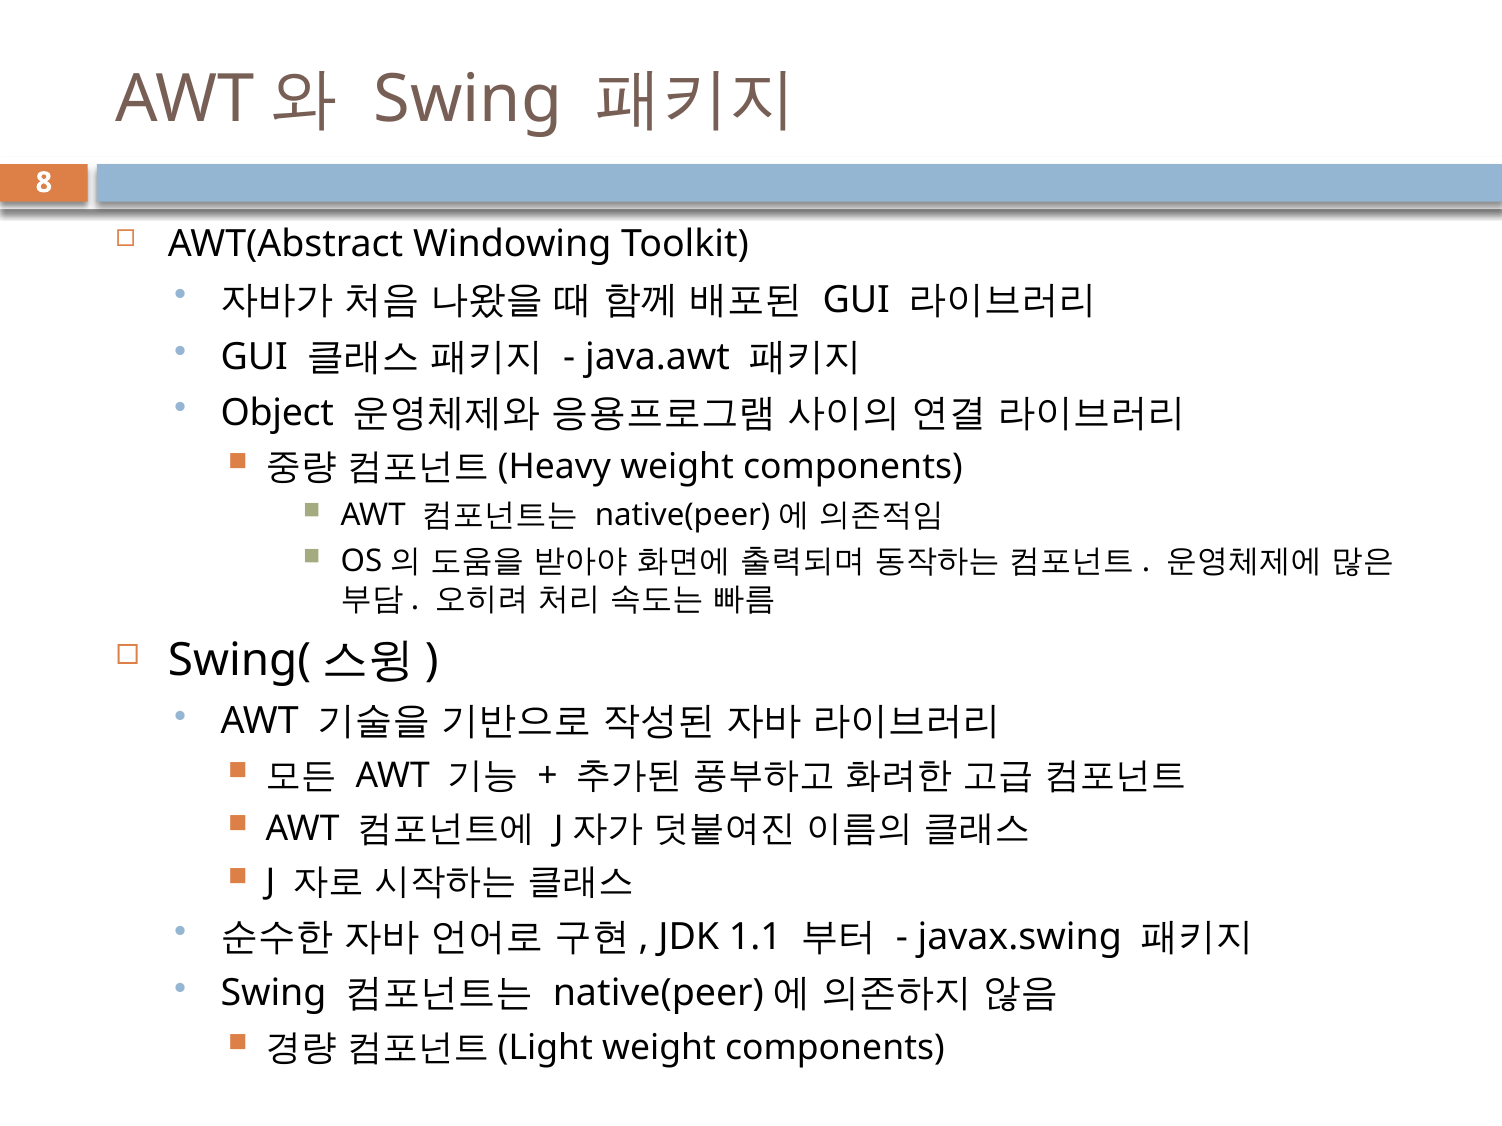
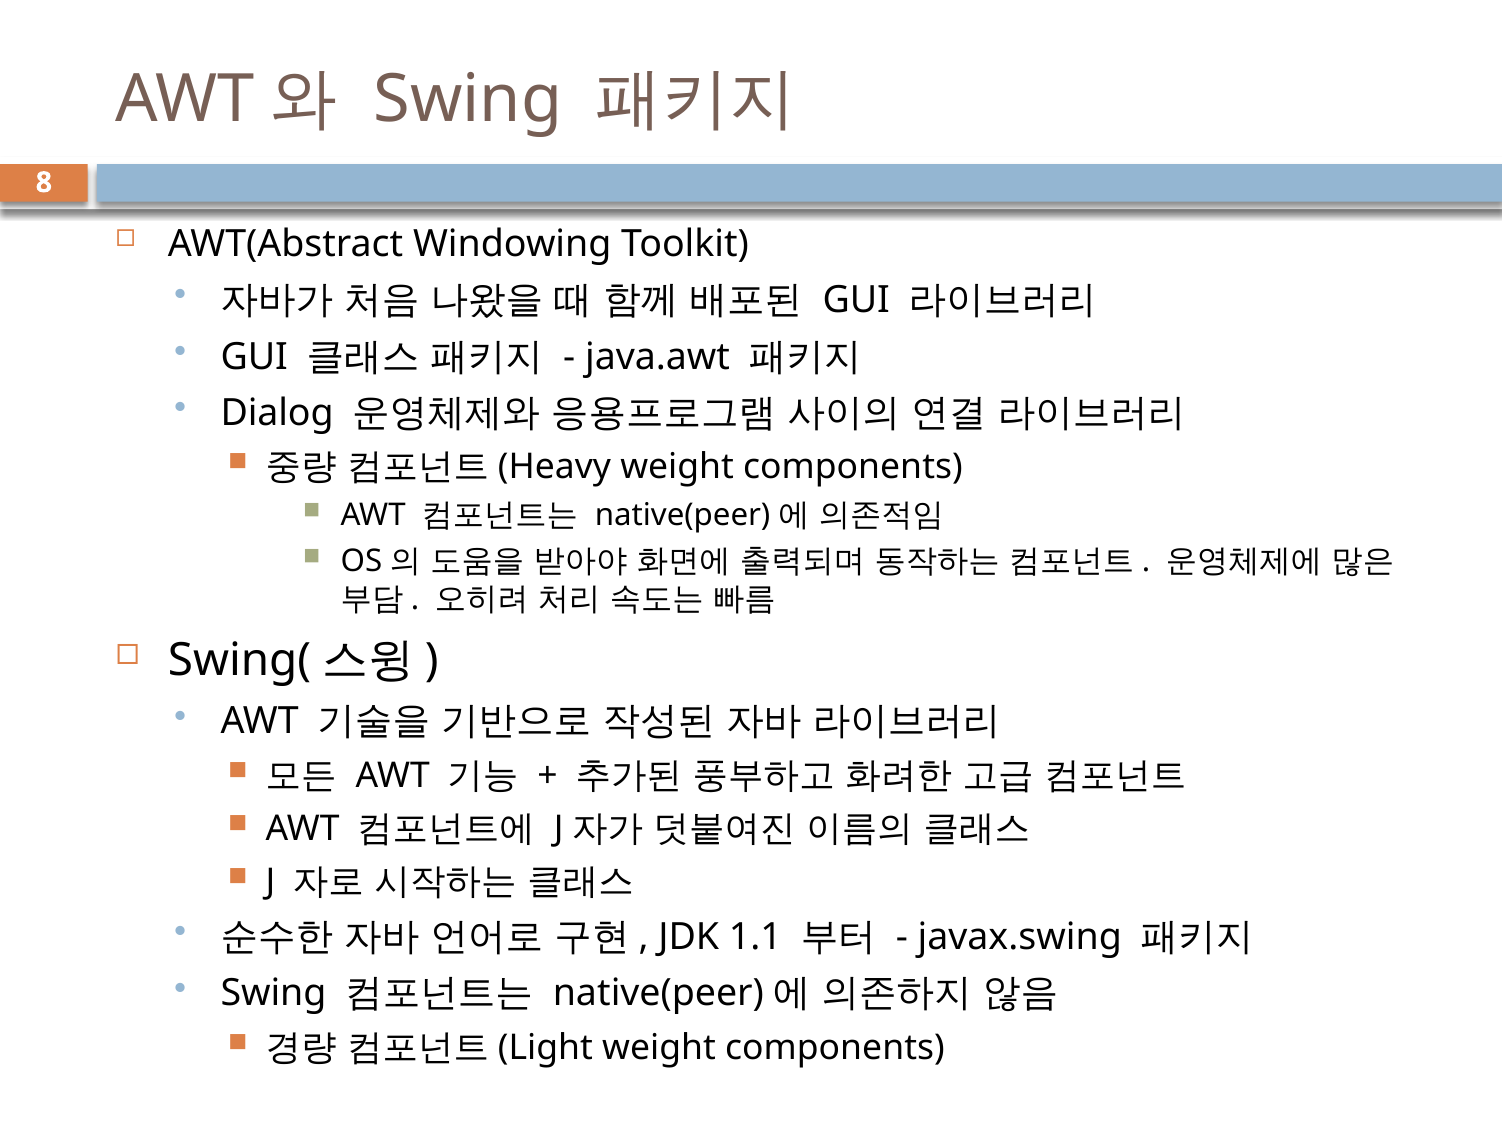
Object: Object -> Dialog
